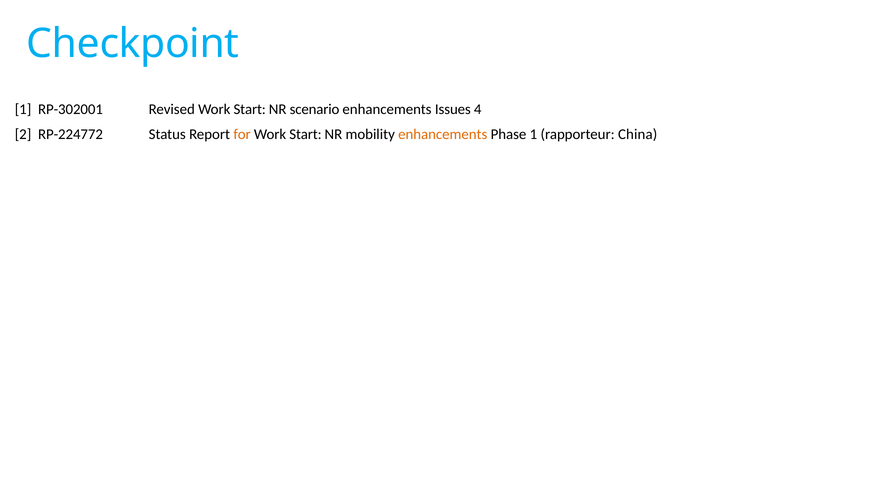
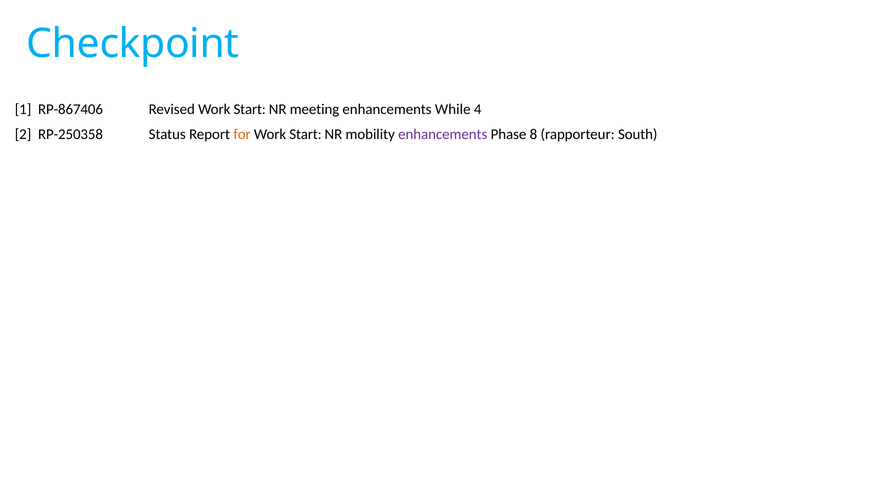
RP-302001: RP-302001 -> RP-867406
scenario: scenario -> meeting
Issues: Issues -> While
RP-224772: RP-224772 -> RP-250358
enhancements at (443, 135) colour: orange -> purple
Phase 1: 1 -> 8
China: China -> South
